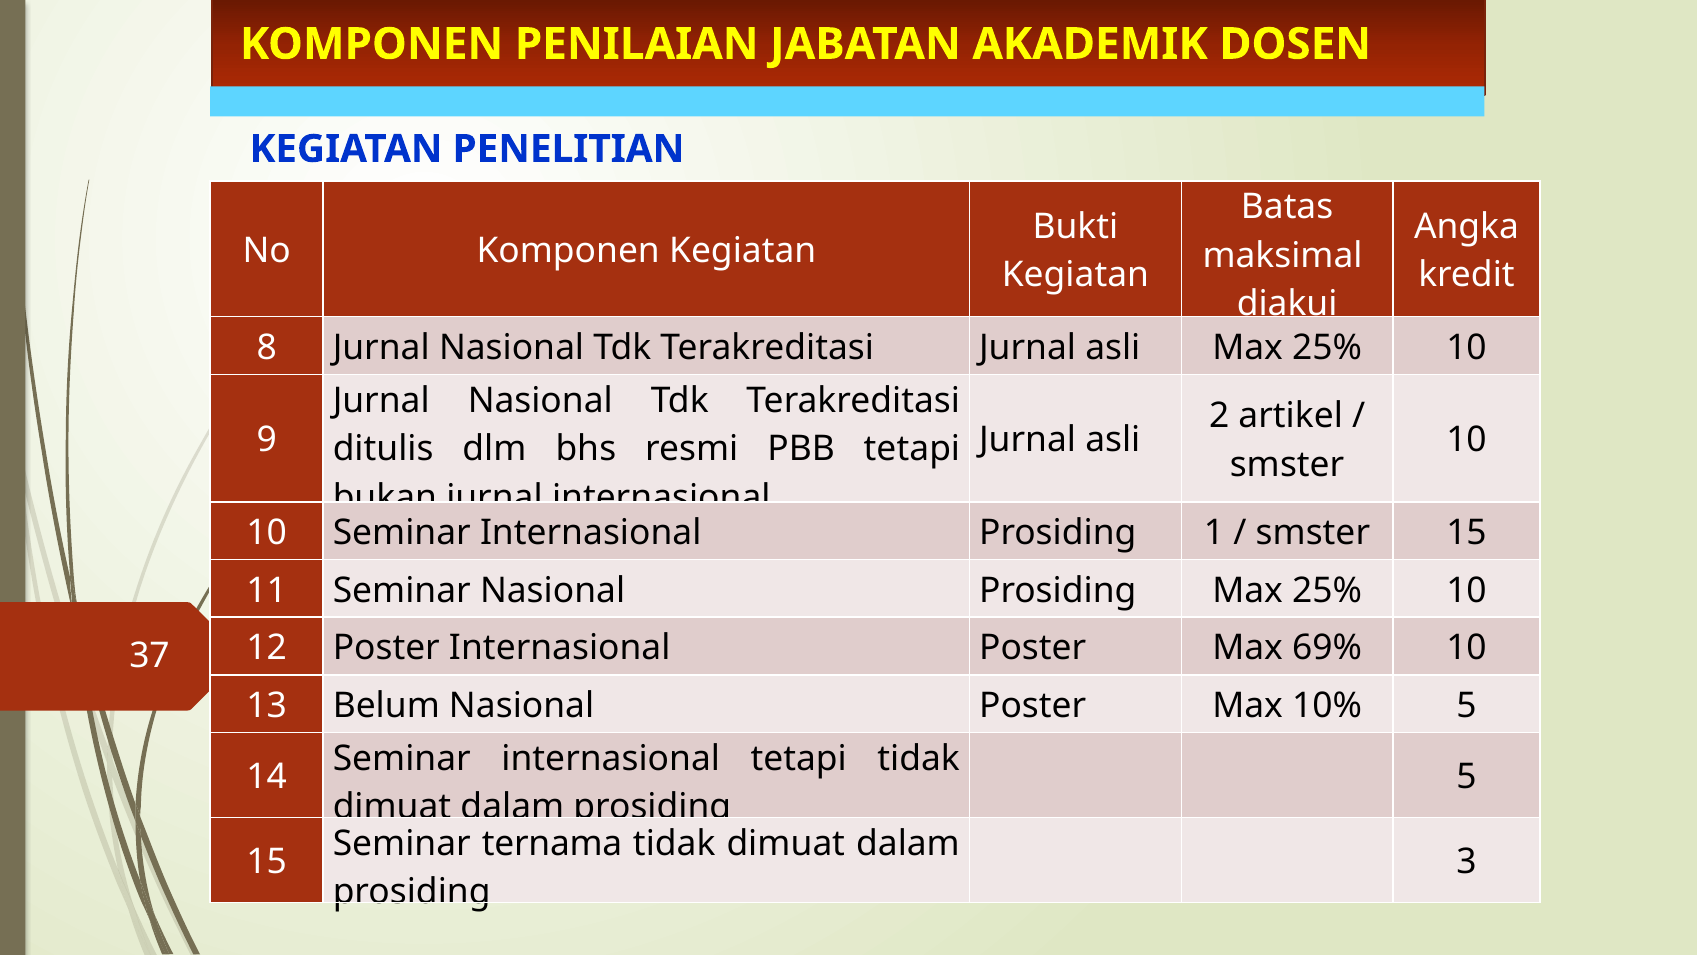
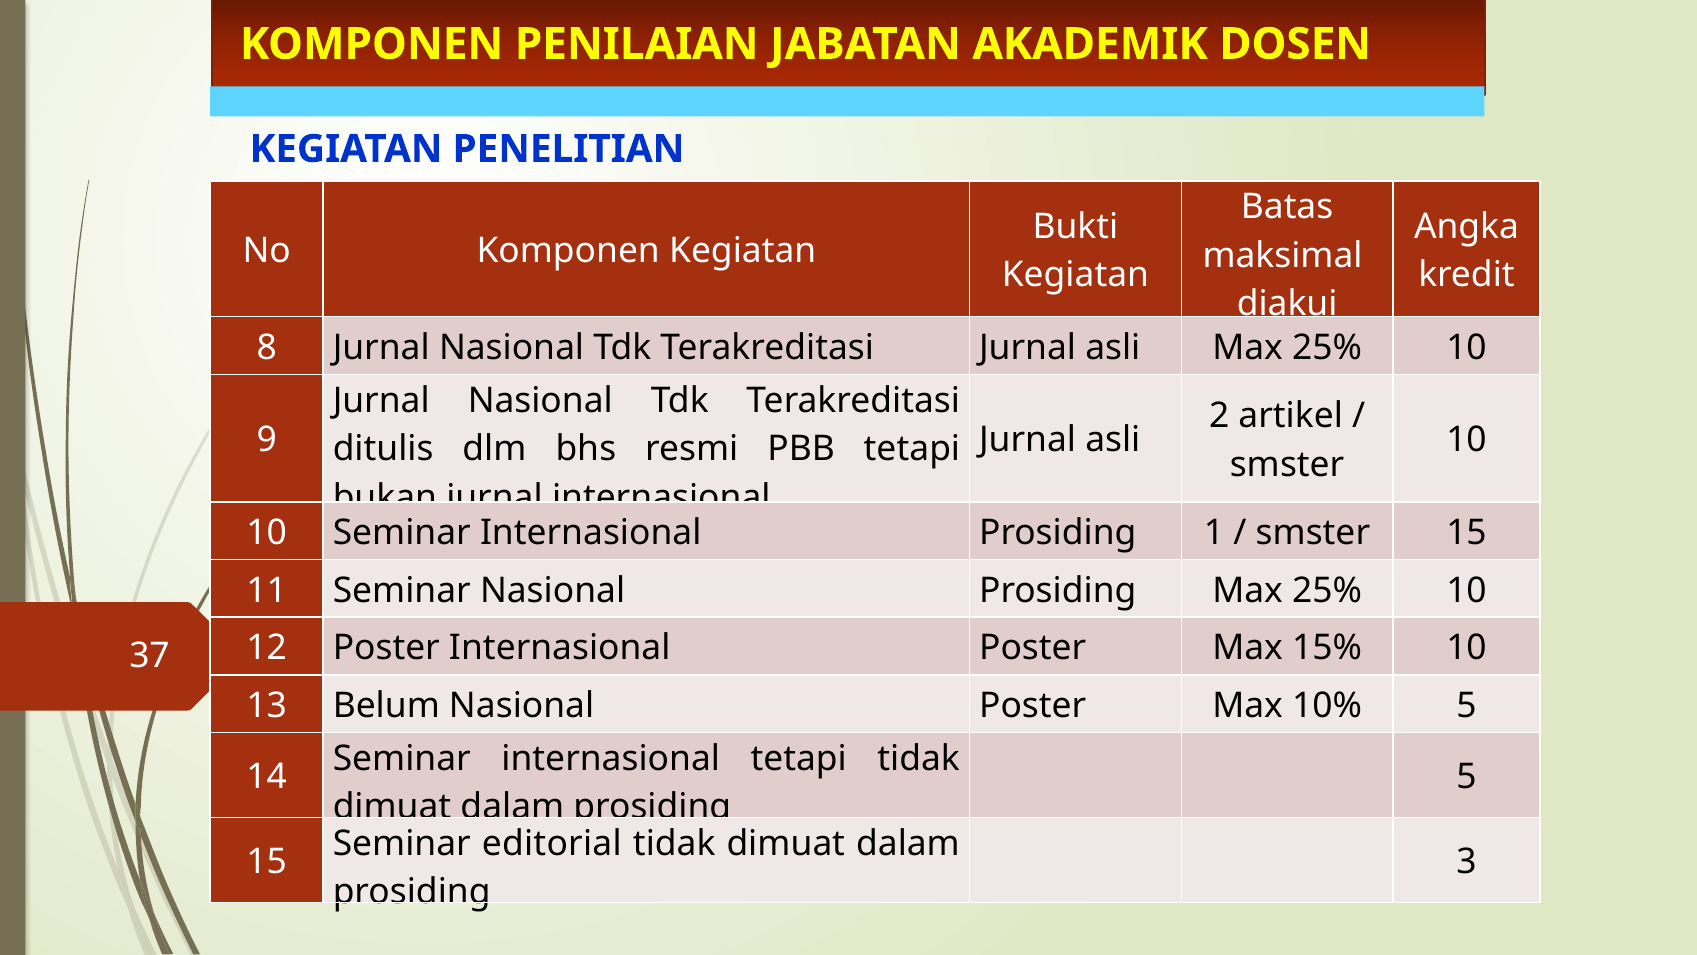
69%: 69% -> 15%
ternama: ternama -> editorial
